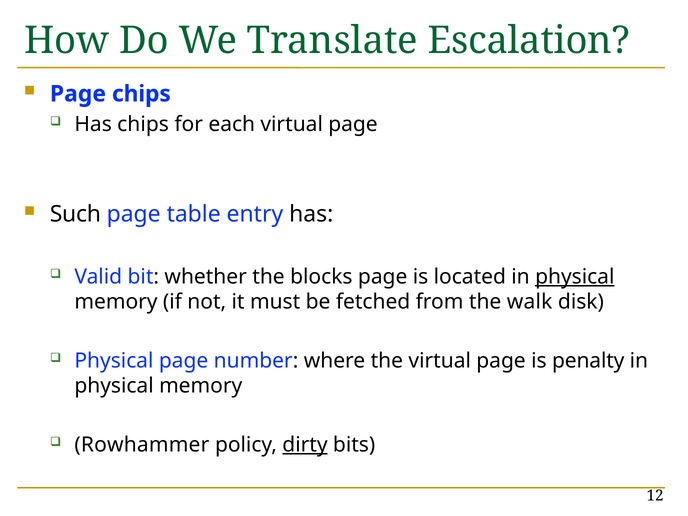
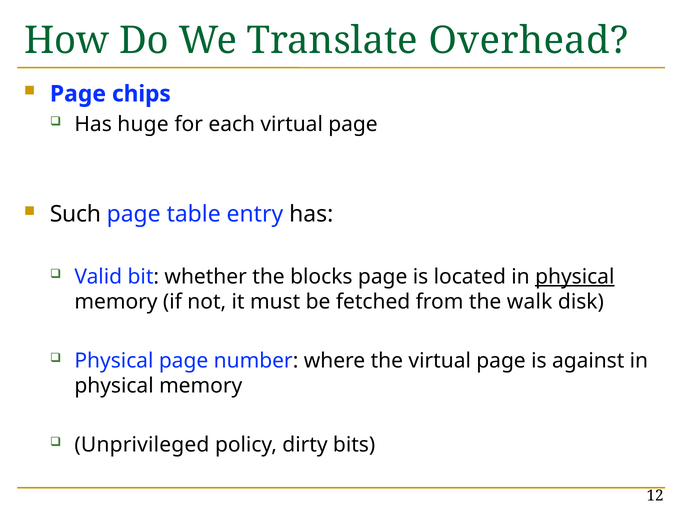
Escalation: Escalation -> Overhead
Has chips: chips -> huge
penalty: penalty -> against
Rowhammer: Rowhammer -> Unprivileged
dirty underline: present -> none
